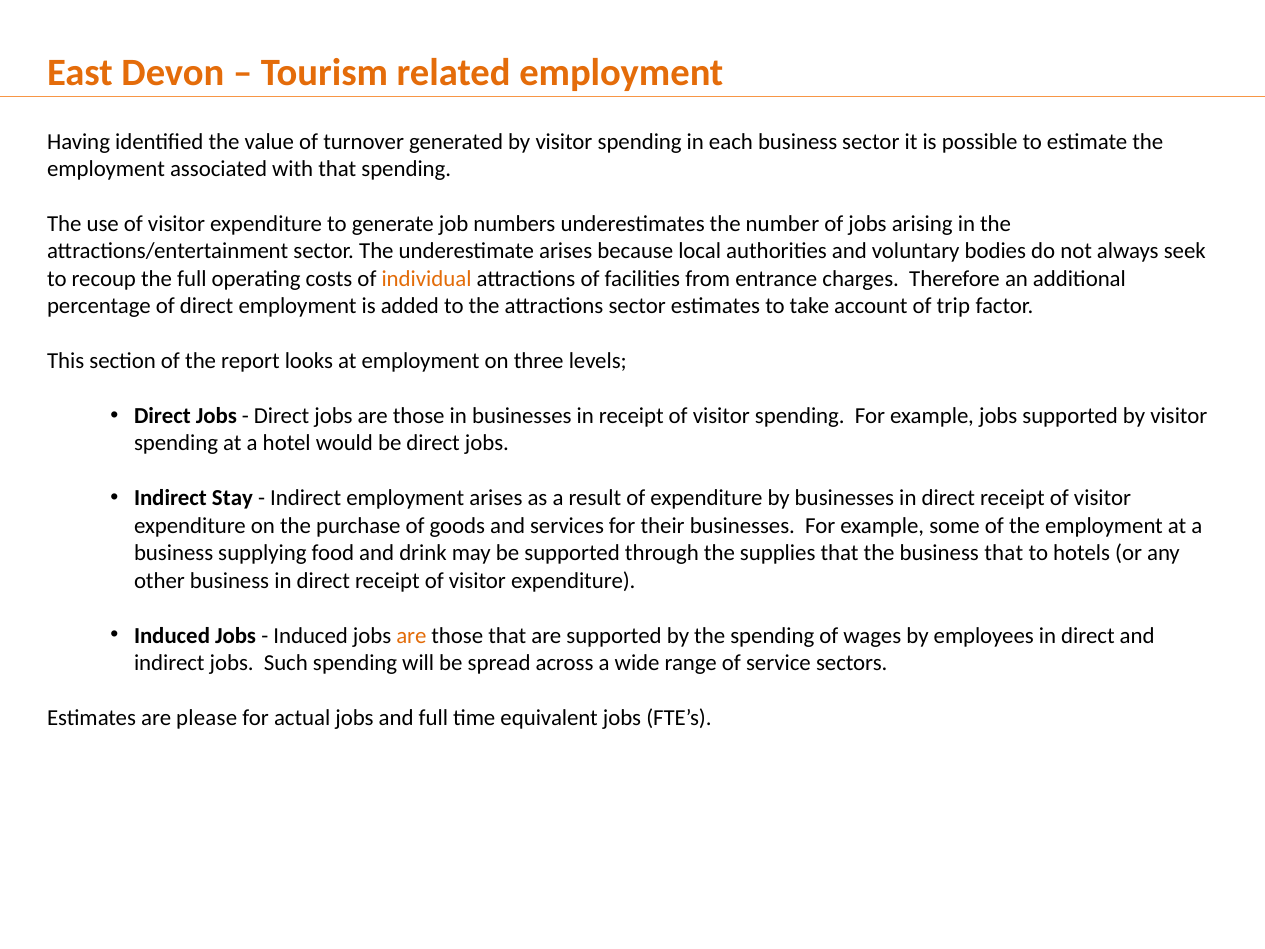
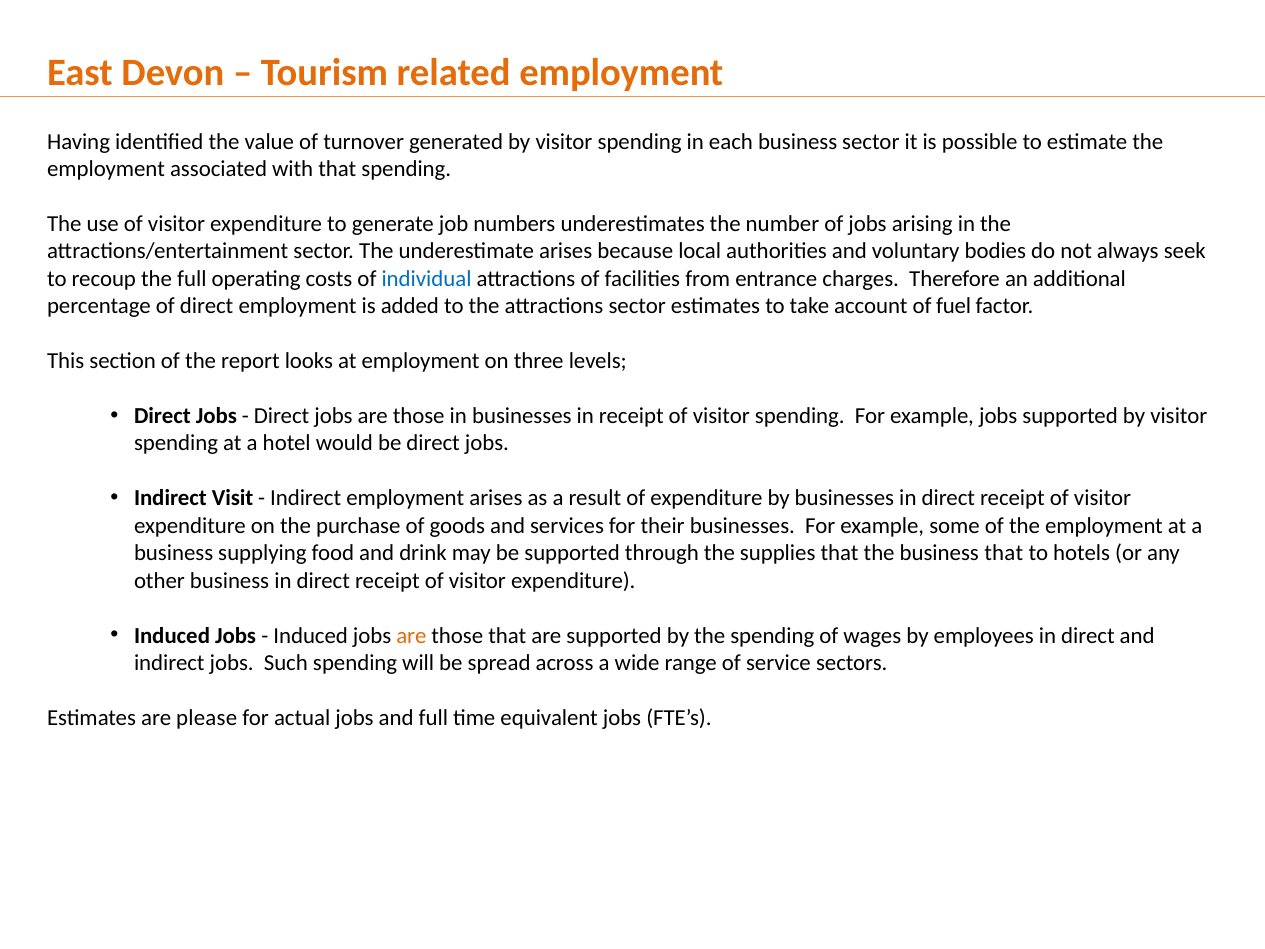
individual colour: orange -> blue
trip: trip -> fuel
Stay: Stay -> Visit
